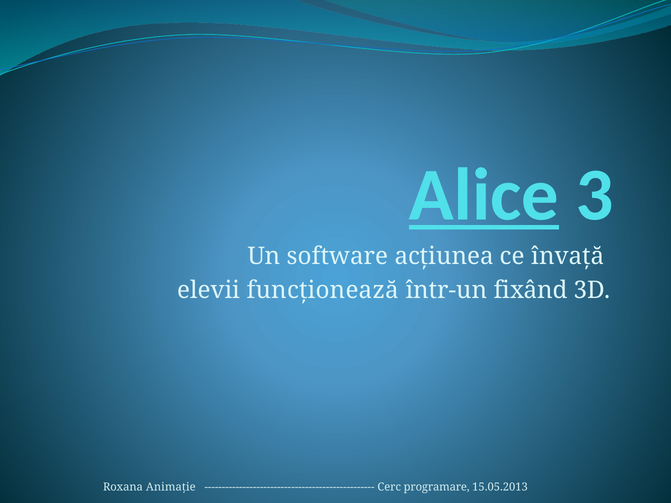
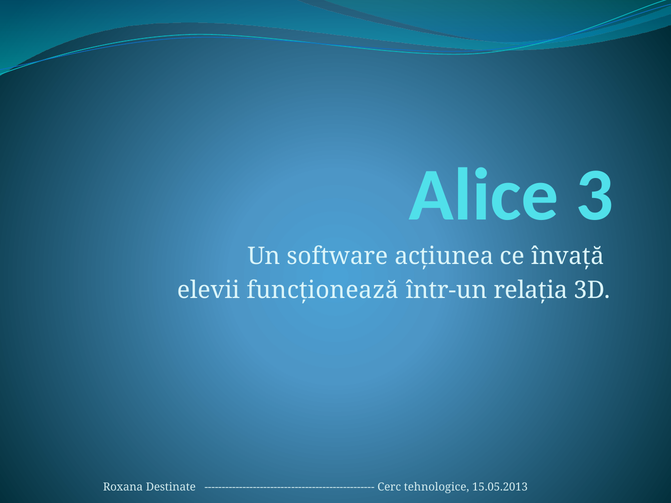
Alice underline: present -> none
fixând: fixând -> relaţia
Animaţie: Animaţie -> Destinate
programare: programare -> tehnologice
